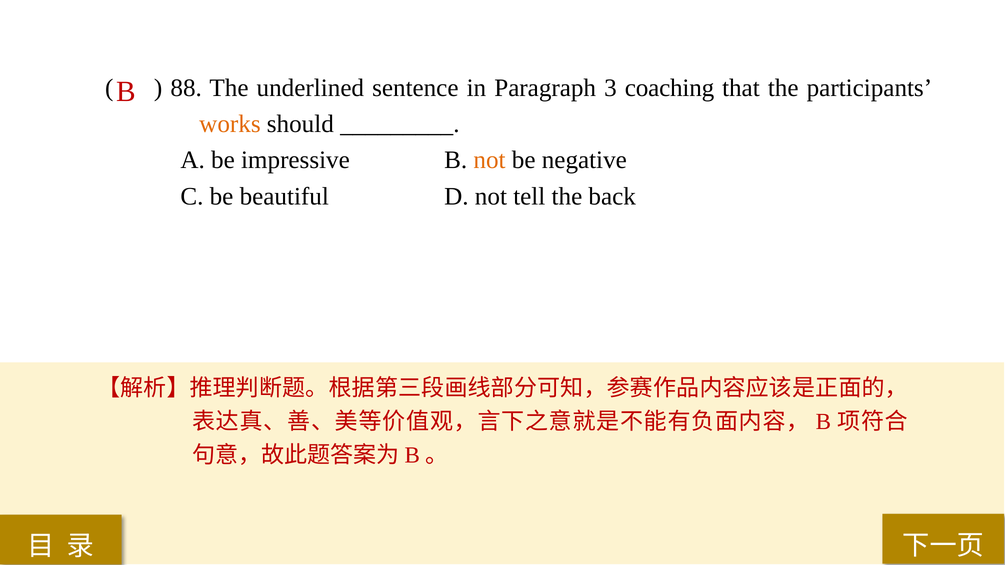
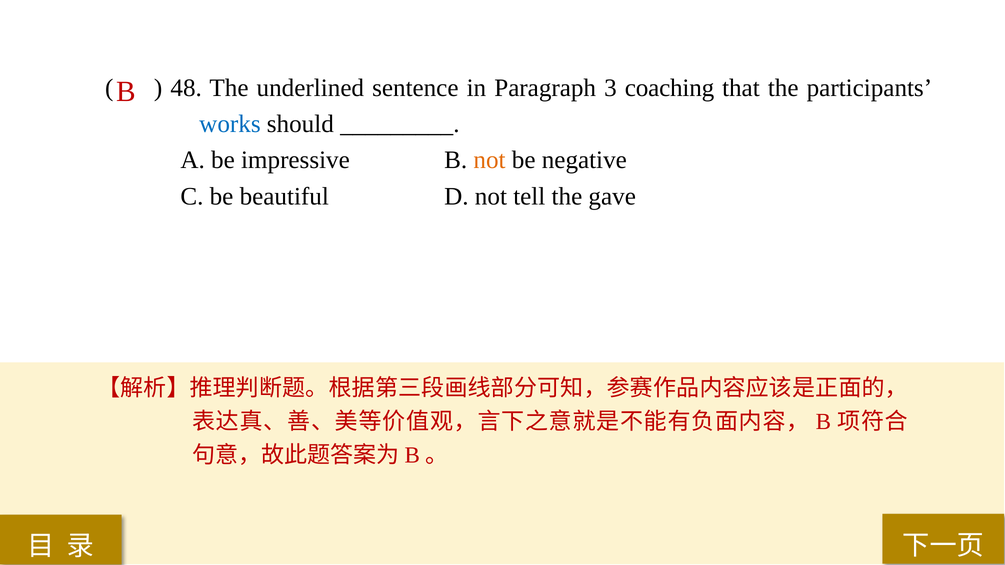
88: 88 -> 48
works colour: orange -> blue
back: back -> gave
